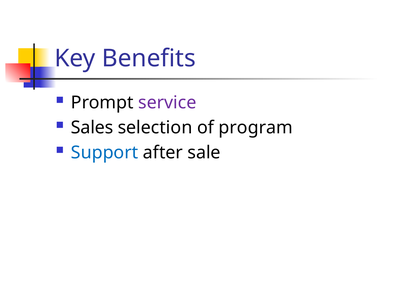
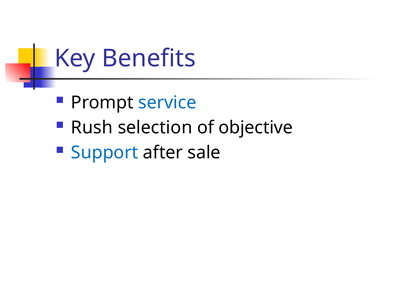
service colour: purple -> blue
Sales: Sales -> Rush
program: program -> objective
